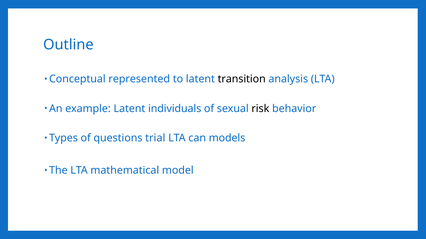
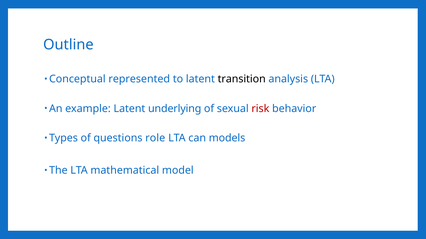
individuals: individuals -> underlying
risk colour: black -> red
trial: trial -> role
